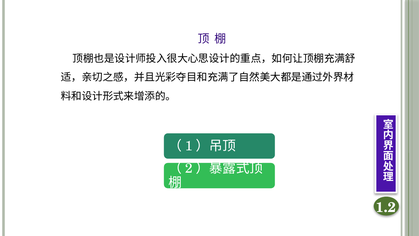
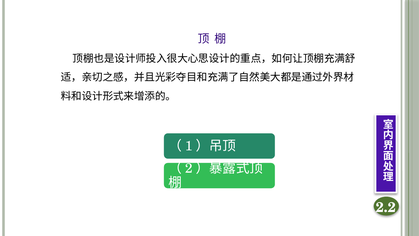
1.2: 1.2 -> 2.2
